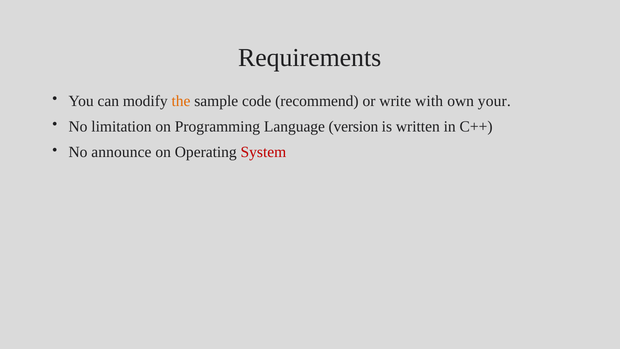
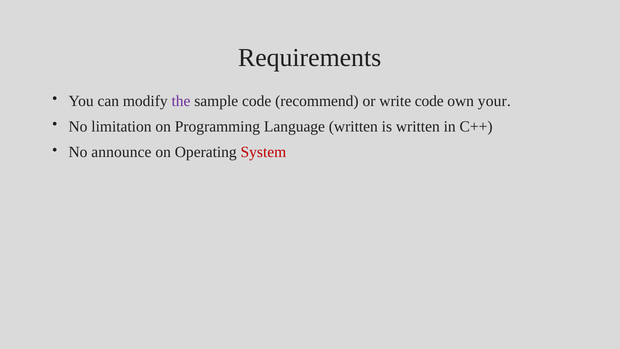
the colour: orange -> purple
write with: with -> code
Language version: version -> written
